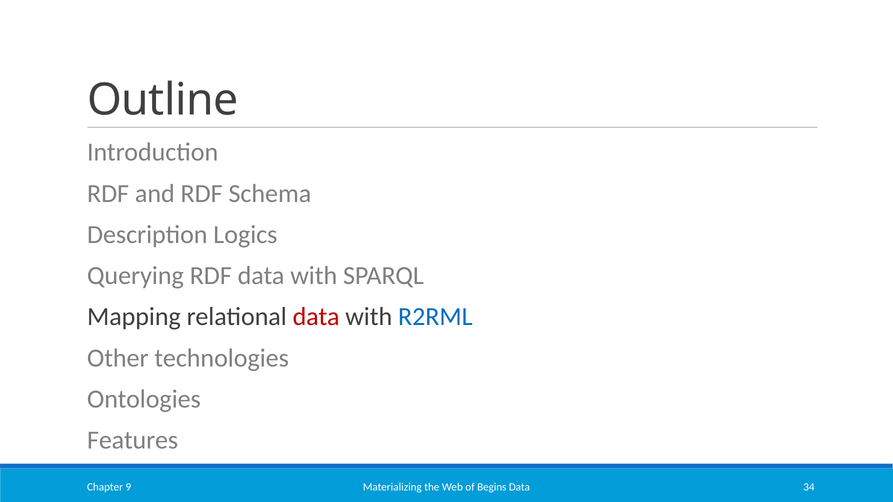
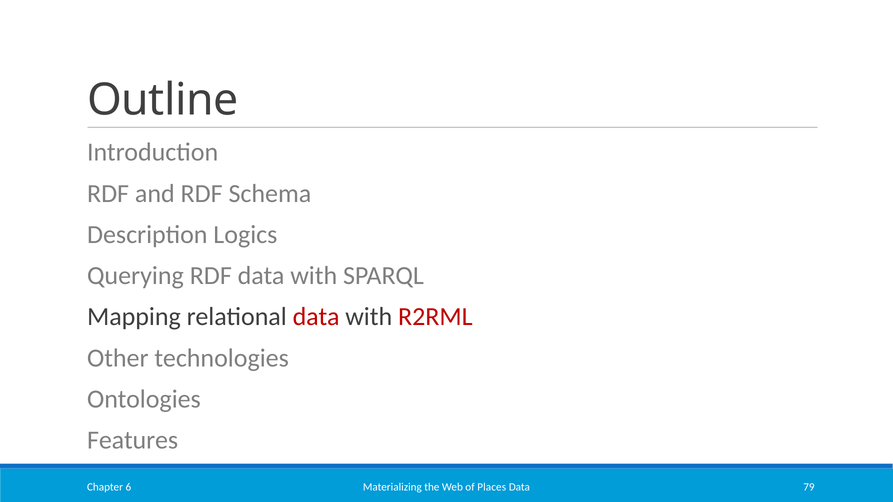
R2RML colour: blue -> red
Begins: Begins -> Places
34: 34 -> 79
9: 9 -> 6
